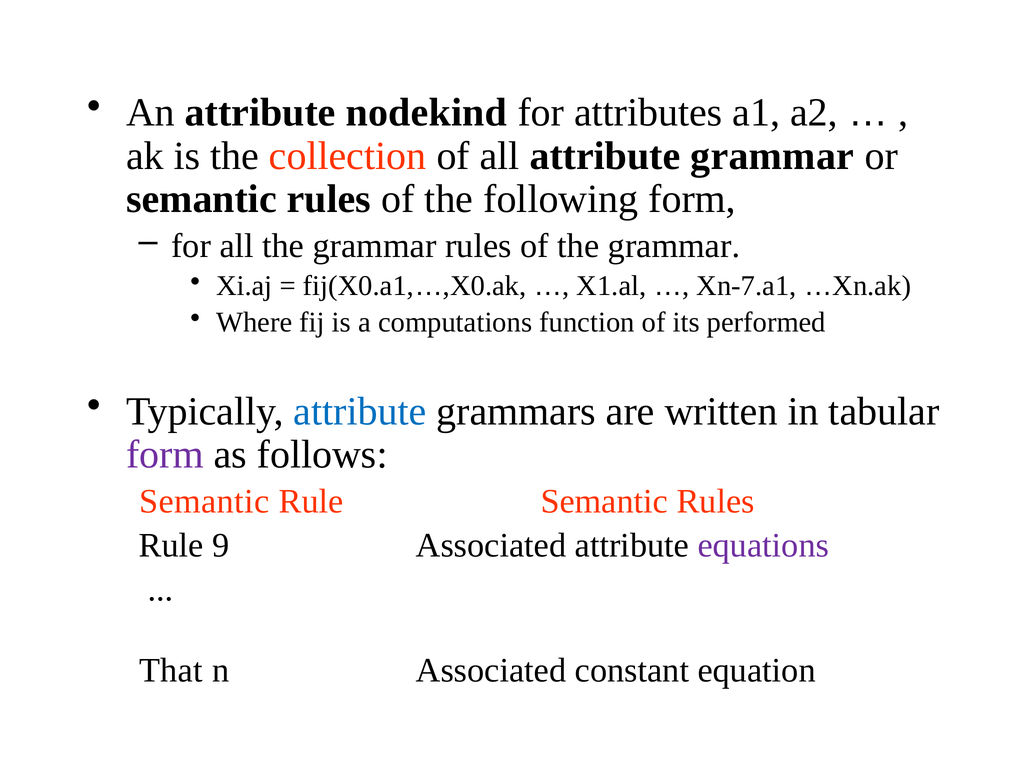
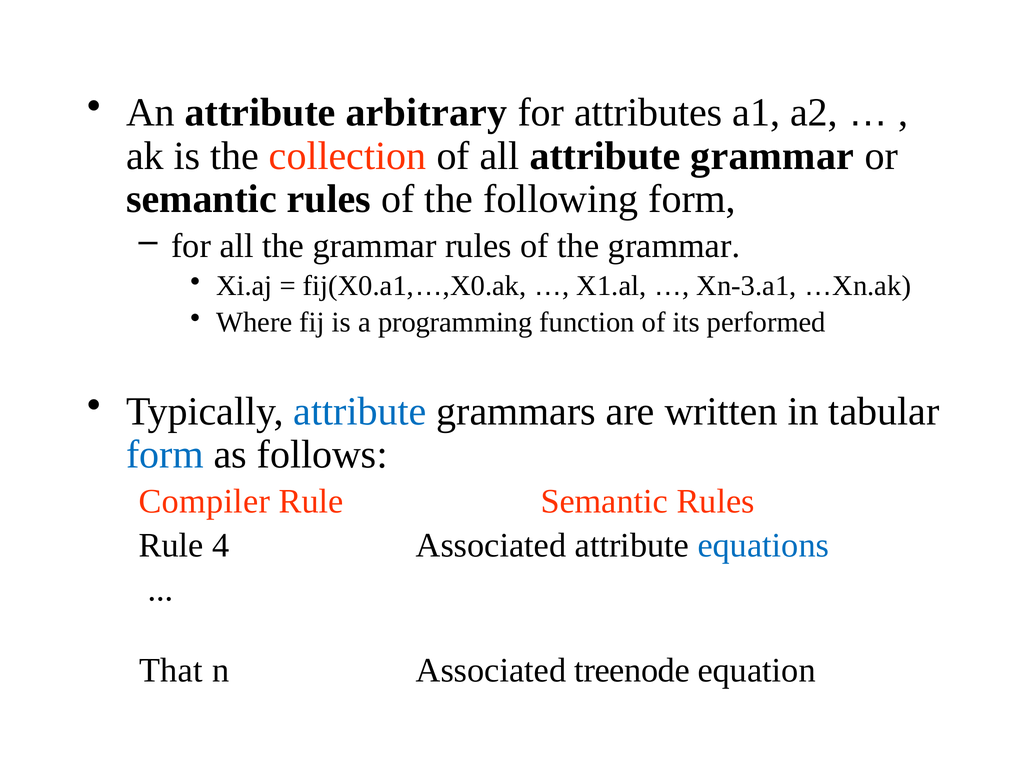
nodekind: nodekind -> arbitrary
Xn-7.a1: Xn-7.a1 -> Xn-3.a1
computations: computations -> programming
form at (165, 454) colour: purple -> blue
Semantic at (204, 501): Semantic -> Compiler
9: 9 -> 4
equations colour: purple -> blue
constant: constant -> treenode
